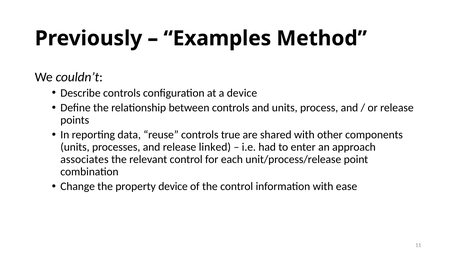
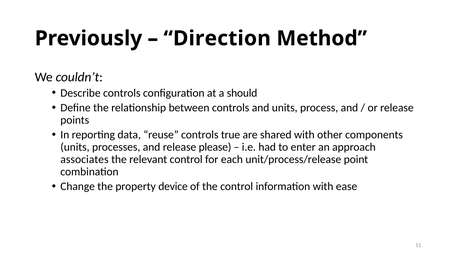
Examples: Examples -> Direction
a device: device -> should
linked: linked -> please
